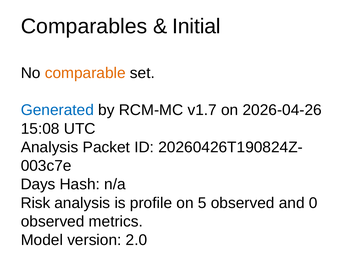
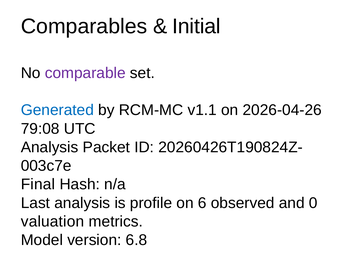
comparable colour: orange -> purple
v1.7: v1.7 -> v1.1
15:08: 15:08 -> 79:08
Days: Days -> Final
Risk: Risk -> Last
5: 5 -> 6
observed at (53, 221): observed -> valuation
2.0: 2.0 -> 6.8
